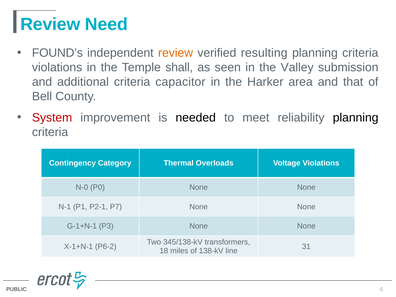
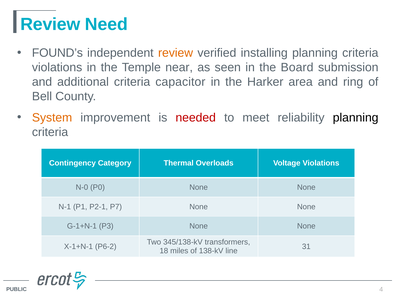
resulting: resulting -> installing
shall: shall -> near
Valley: Valley -> Board
that: that -> ring
System colour: red -> orange
needed colour: black -> red
